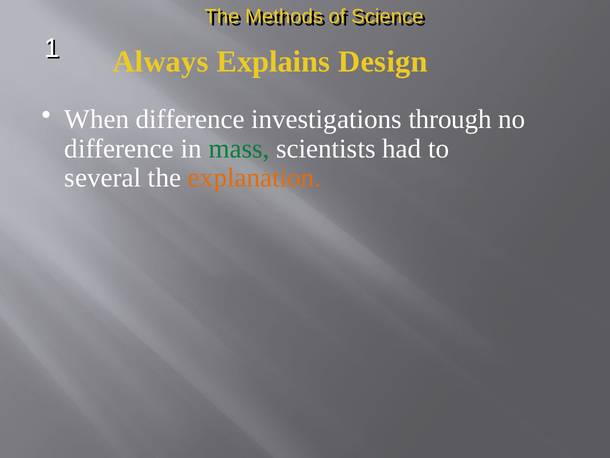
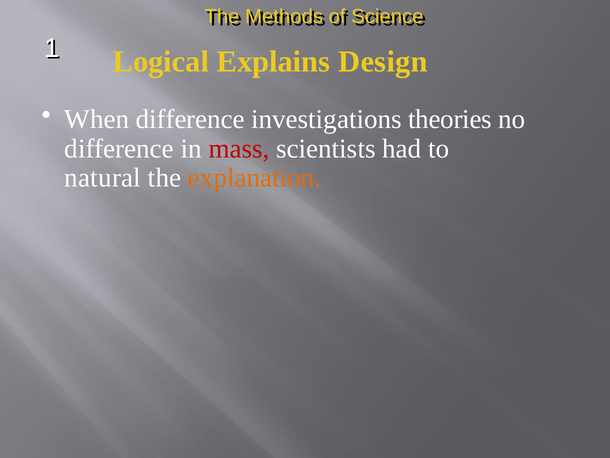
Always: Always -> Logical
through: through -> theories
mass colour: green -> red
several: several -> natural
